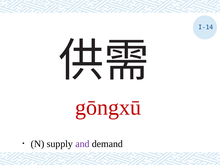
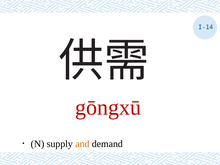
and colour: purple -> orange
